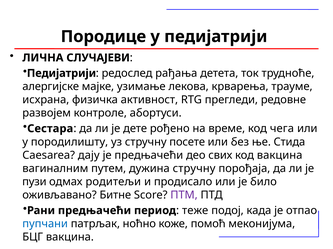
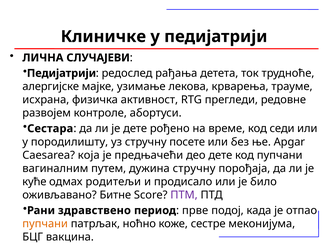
Породице: Породице -> Клиничке
чега: чега -> седи
Стида: Стида -> Apgar
дају: дају -> која
део свих: свих -> дете
код вакцина: вакцина -> пупчани
пузи: пузи -> куће
Рани предњачећи: предњачећи -> здравствено
теже: теже -> прве
пупчани at (45, 224) colour: blue -> orange
помоћ: помоћ -> сестре
